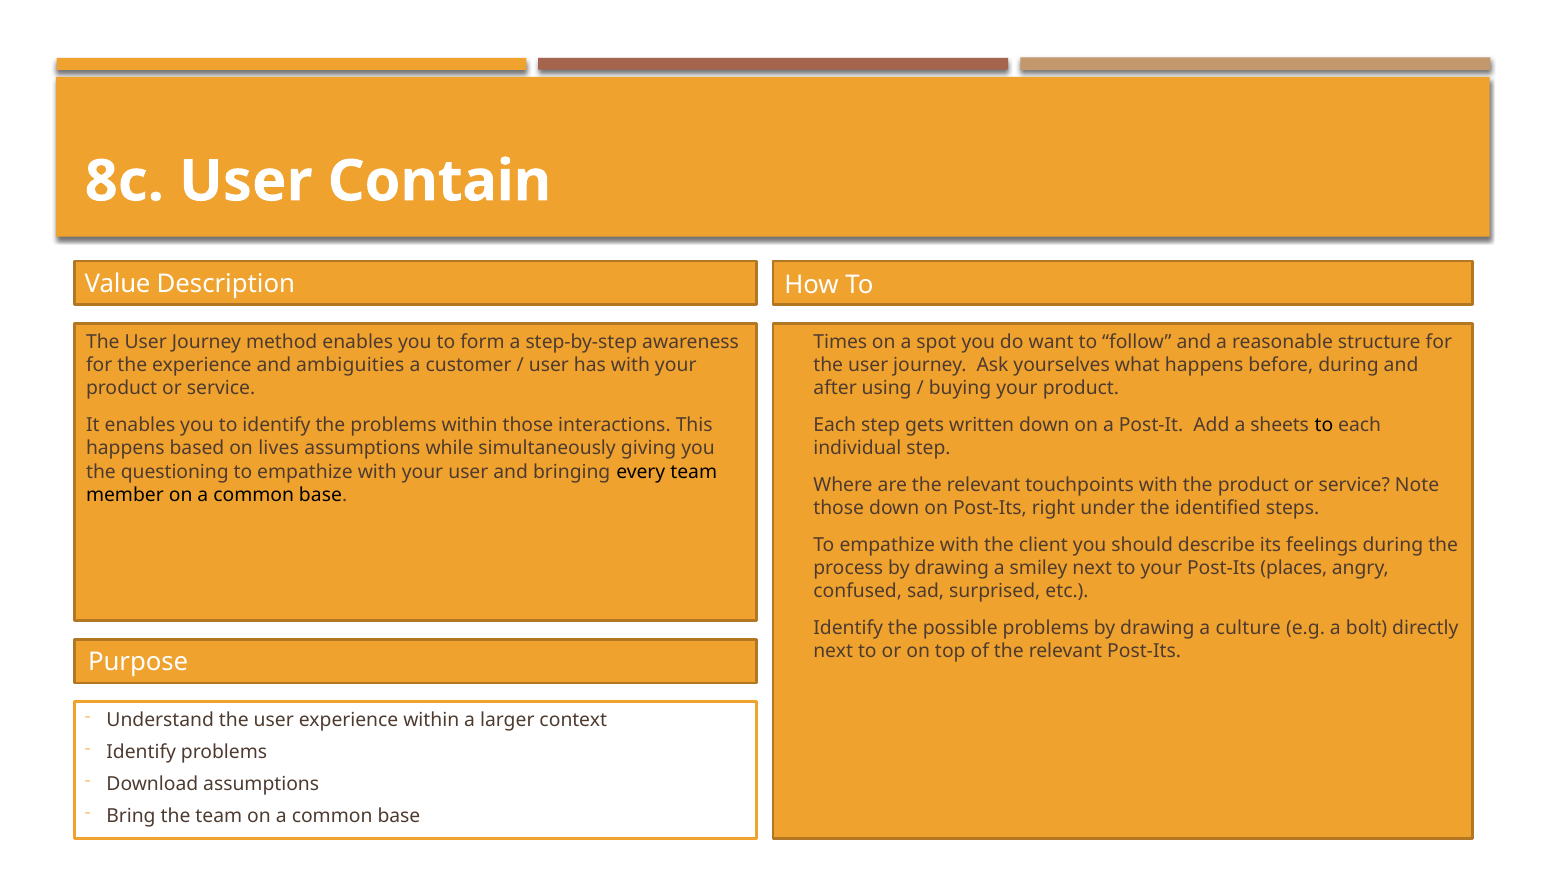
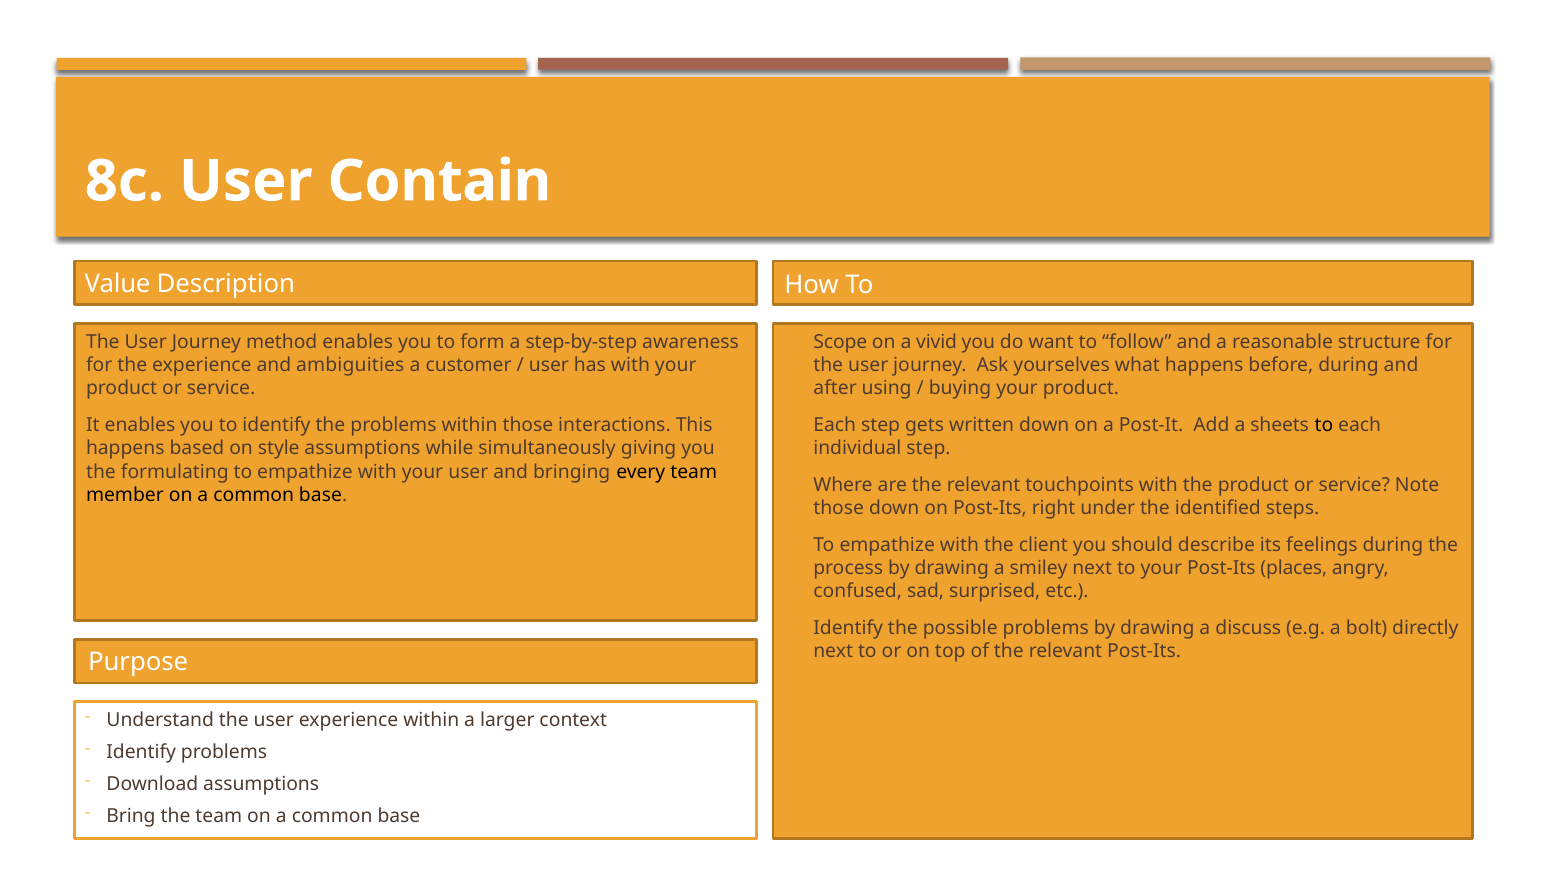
Times: Times -> Scope
spot: spot -> vivid
lives: lives -> style
questioning: questioning -> formulating
culture: culture -> discuss
